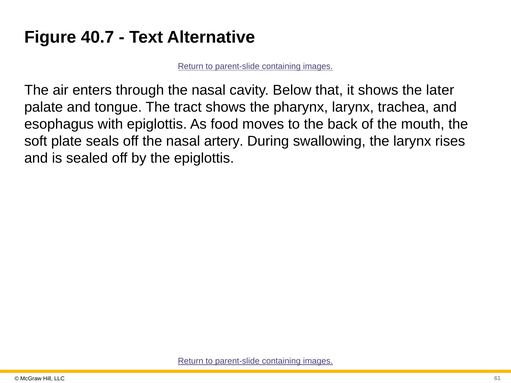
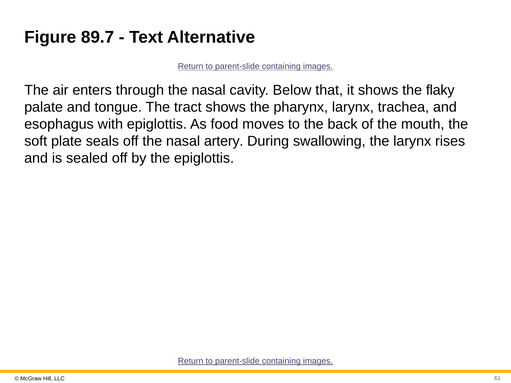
40.7: 40.7 -> 89.7
later: later -> flaky
